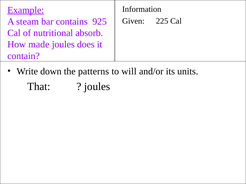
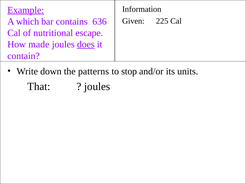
steam: steam -> which
925: 925 -> 636
absorb: absorb -> escape
does underline: none -> present
will: will -> stop
